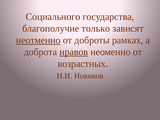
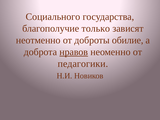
неотменно underline: present -> none
рамках: рамках -> обилие
возрастных: возрастных -> педагогики
